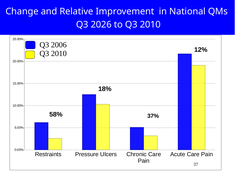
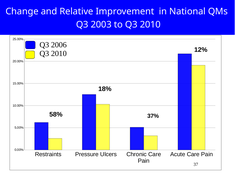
2026: 2026 -> 2003
